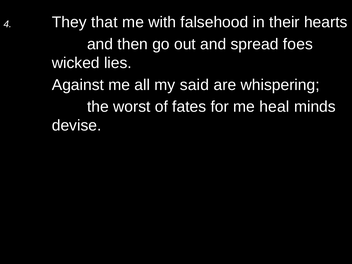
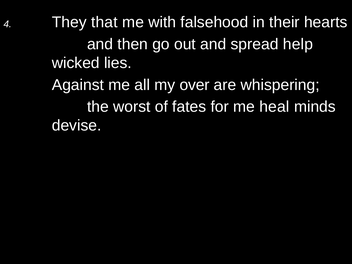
foes: foes -> help
said: said -> over
